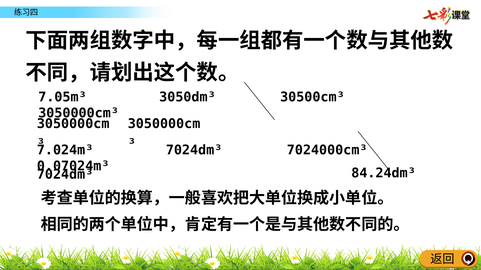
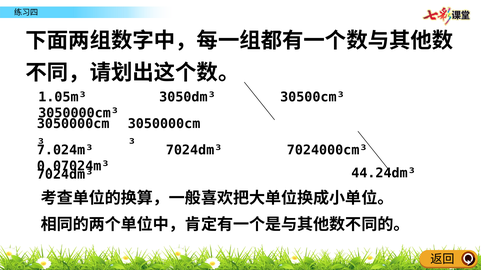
7.05m³: 7.05m³ -> 1.05m³
84.24dm³: 84.24dm³ -> 44.24dm³
